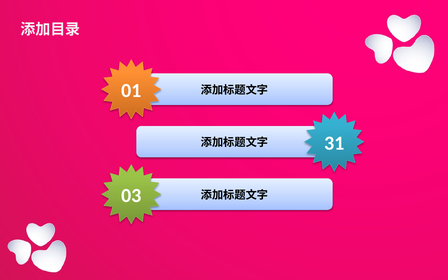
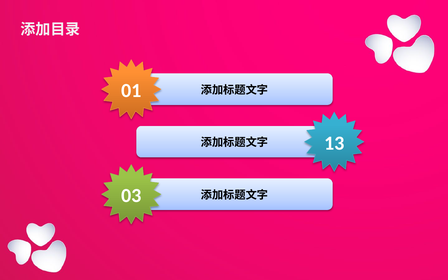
31: 31 -> 13
